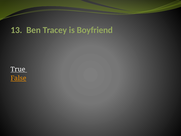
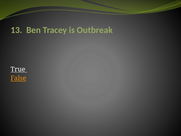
Boyfriend: Boyfriend -> Outbreak
